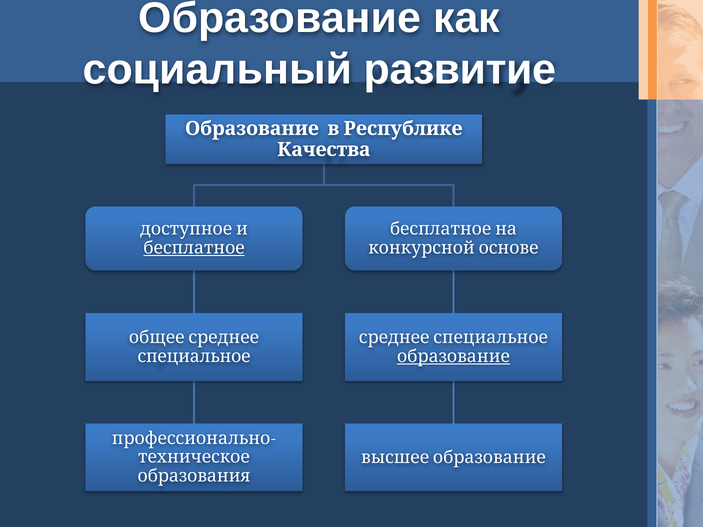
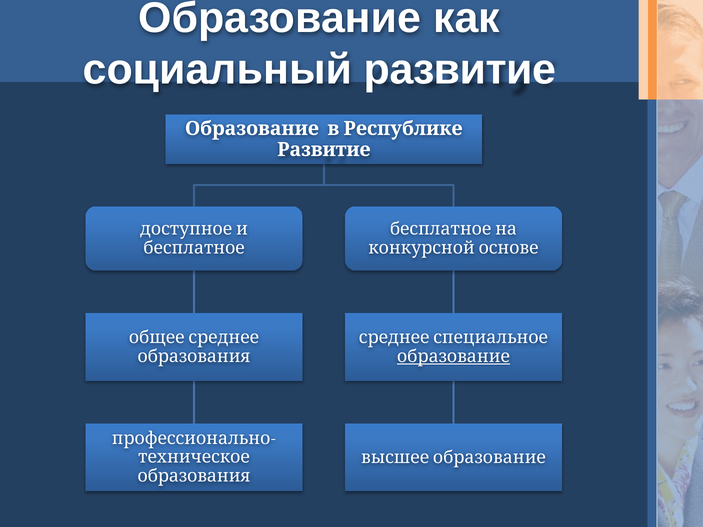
Качества at (324, 150): Качества -> Развитие
бесплатное underline: present -> none
специальное at (194, 357): специальное -> образования
